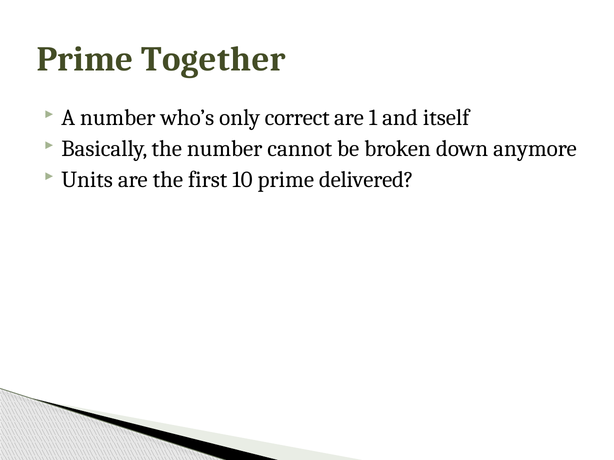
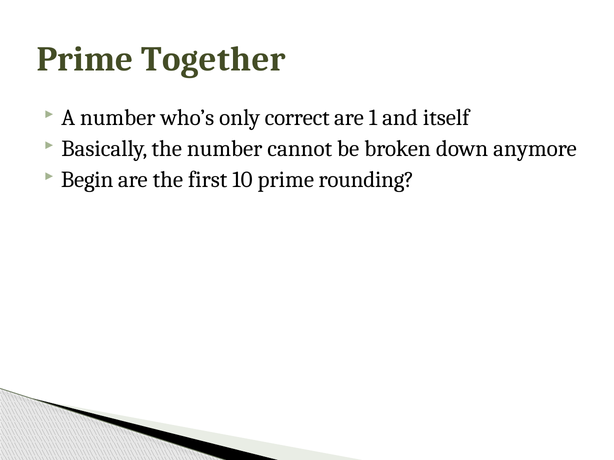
Units: Units -> Begin
delivered: delivered -> rounding
